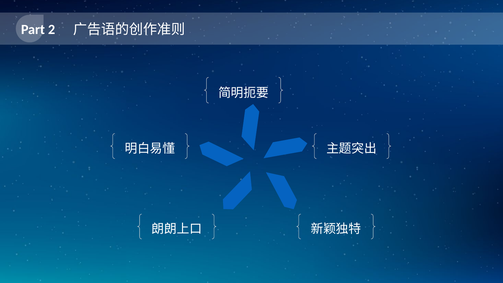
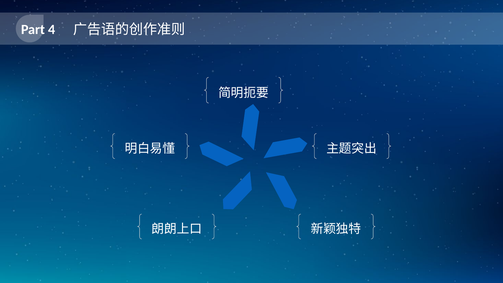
2: 2 -> 4
